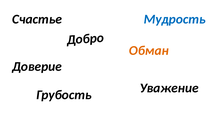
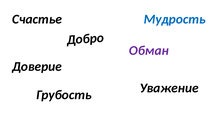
Обман colour: orange -> purple
